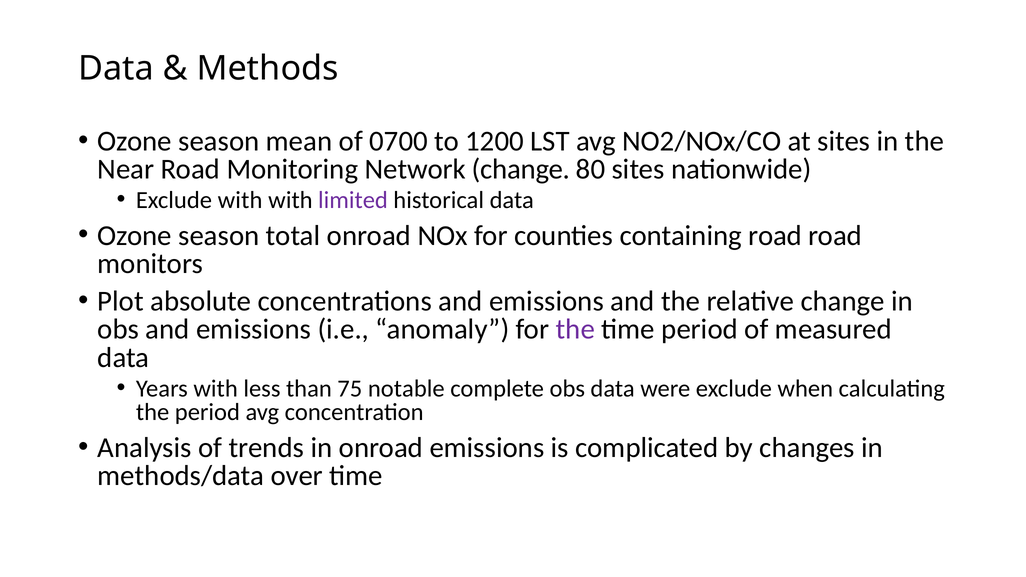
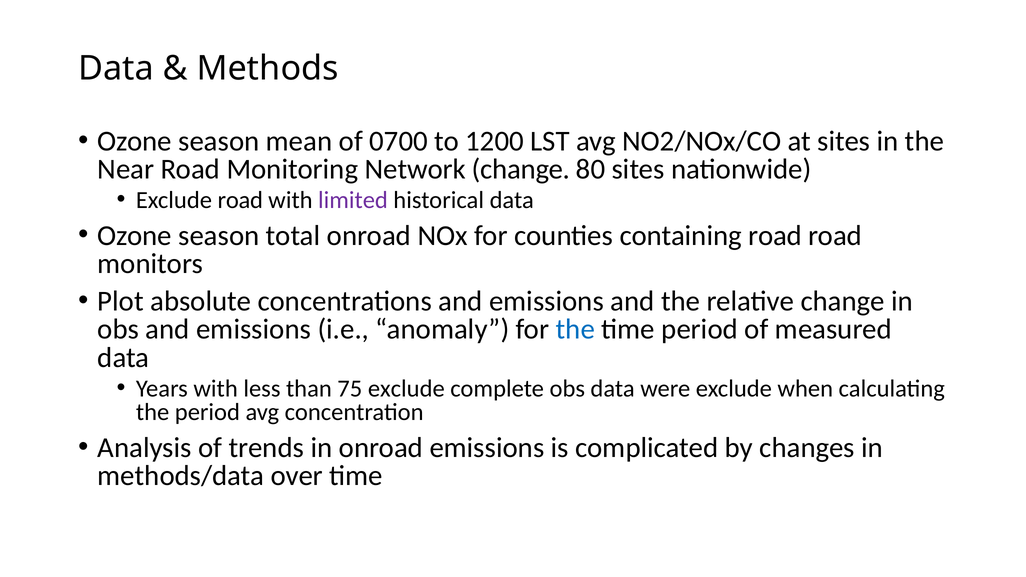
Exclude with: with -> road
the at (575, 330) colour: purple -> blue
75 notable: notable -> exclude
